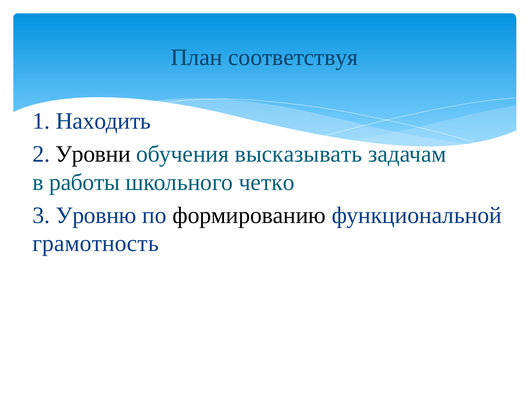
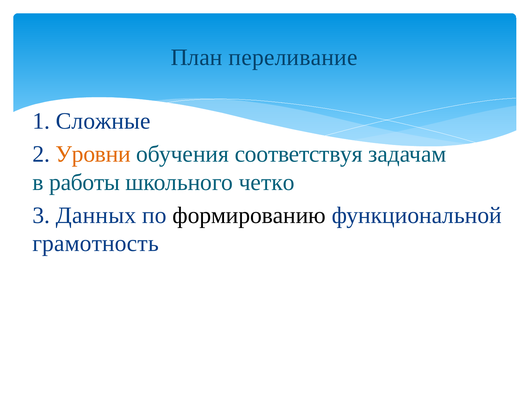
соответствуя: соответствуя -> переливание
Находить: Находить -> Сложные
Уровни colour: black -> orange
высказывать: высказывать -> соответствуя
Уровню: Уровню -> Данных
